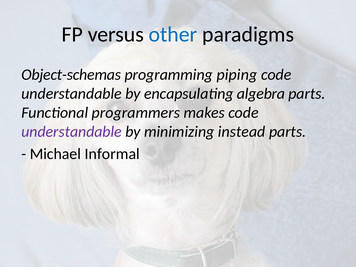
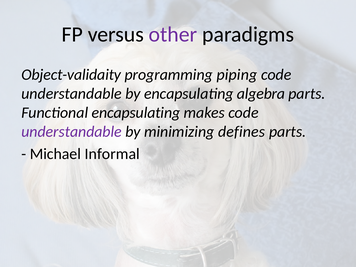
other colour: blue -> purple
Object-schemas: Object-schemas -> Object-validaity
Functional programmers: programmers -> encapsulating
instead: instead -> defines
